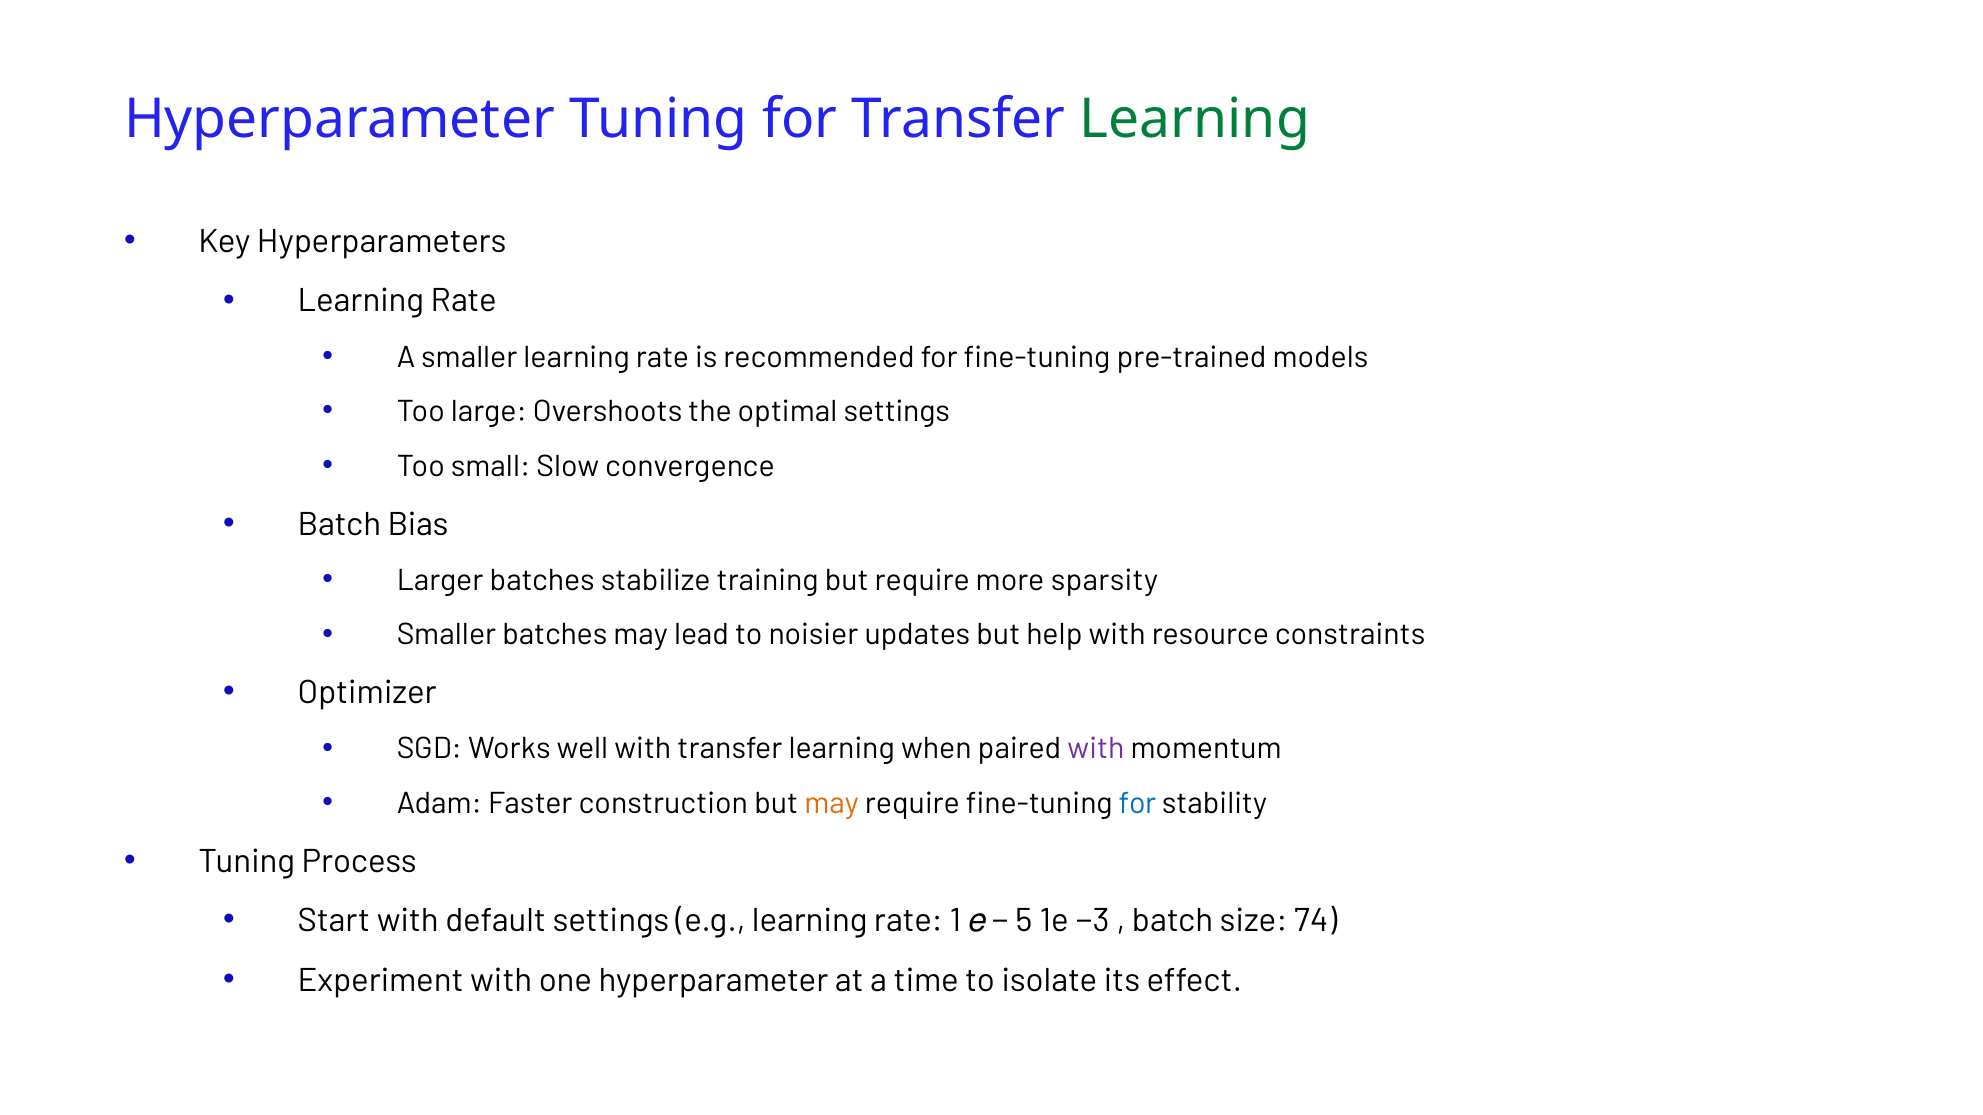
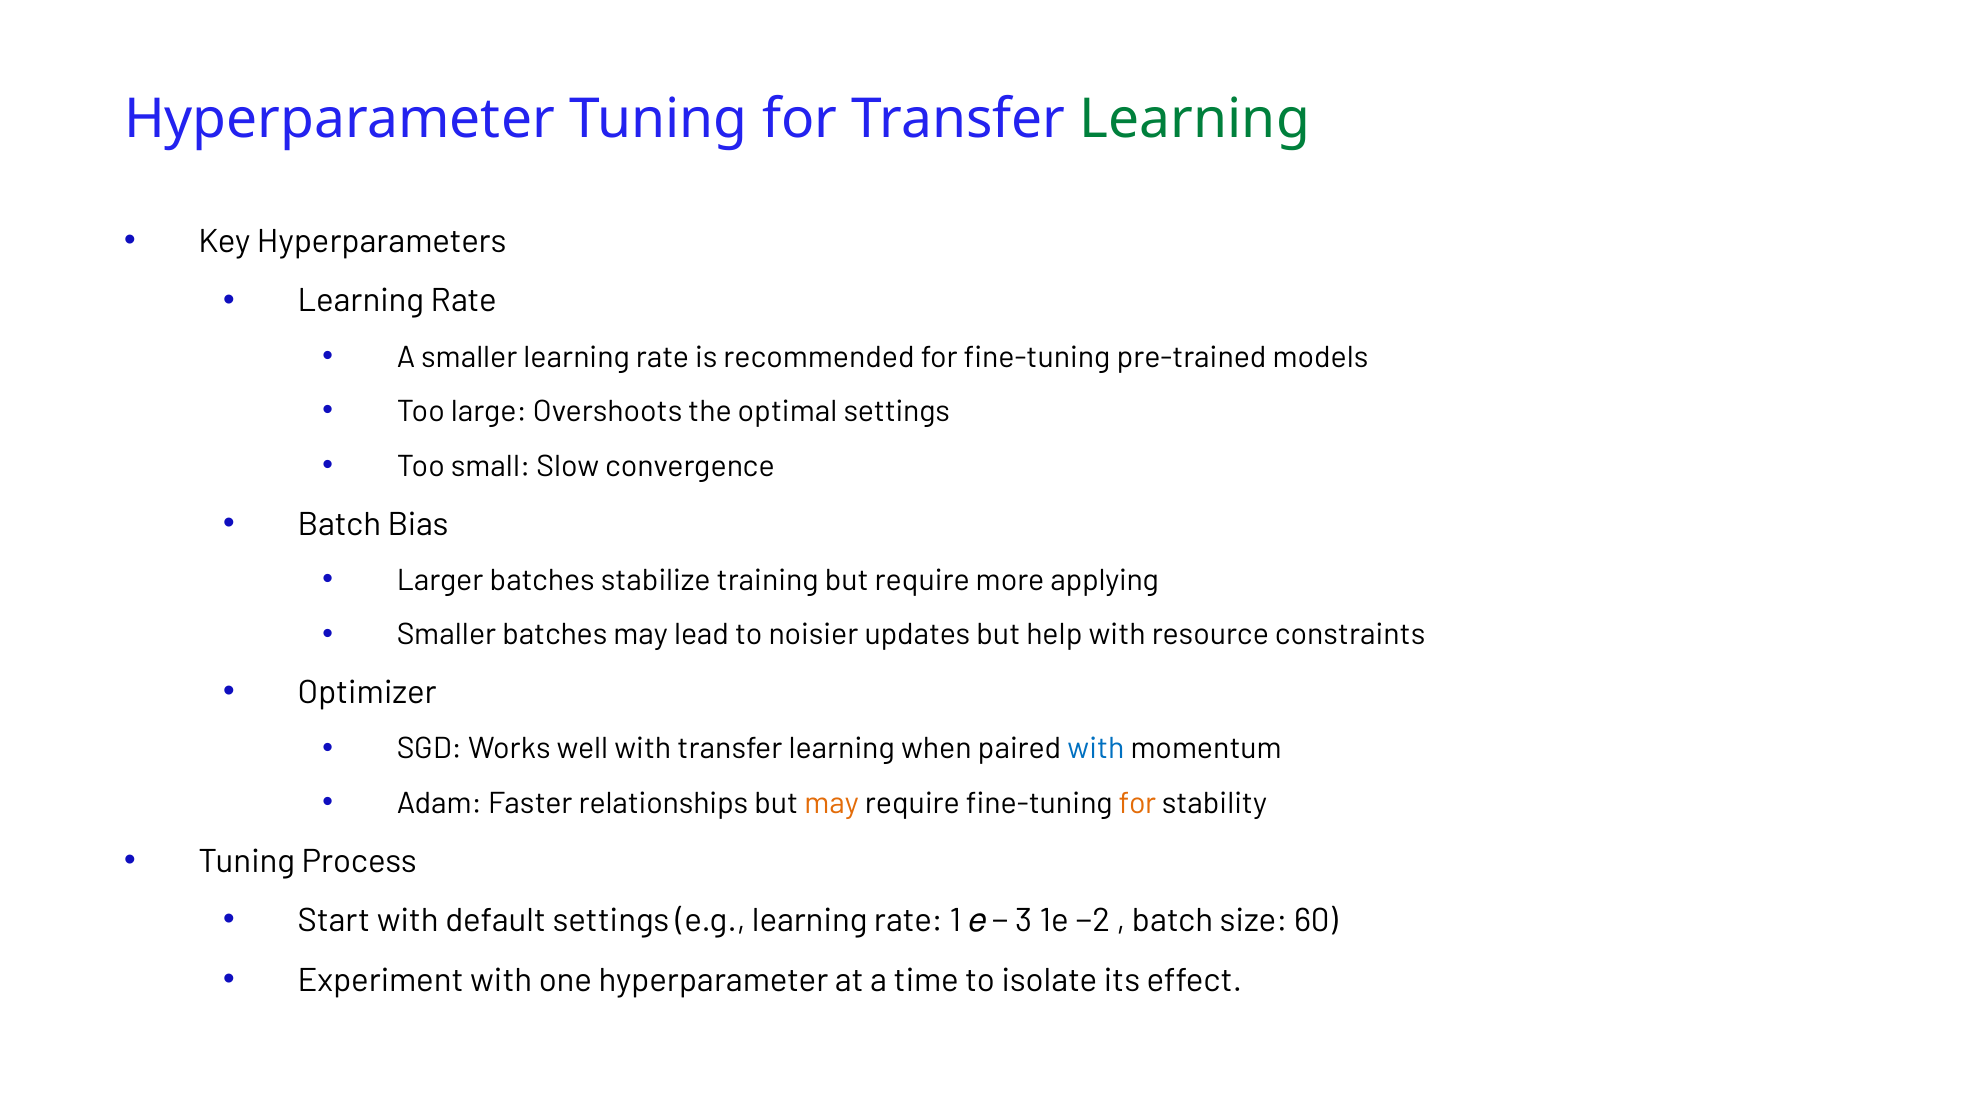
sparsity: sparsity -> applying
with at (1096, 749) colour: purple -> blue
construction: construction -> relationships
for at (1137, 804) colour: blue -> orange
5: 5 -> 3
−3: −3 -> −2
74: 74 -> 60
